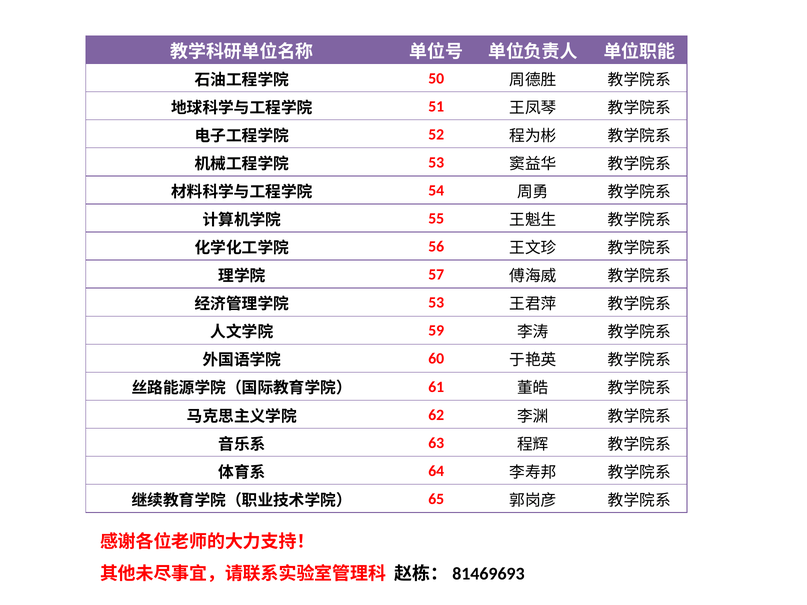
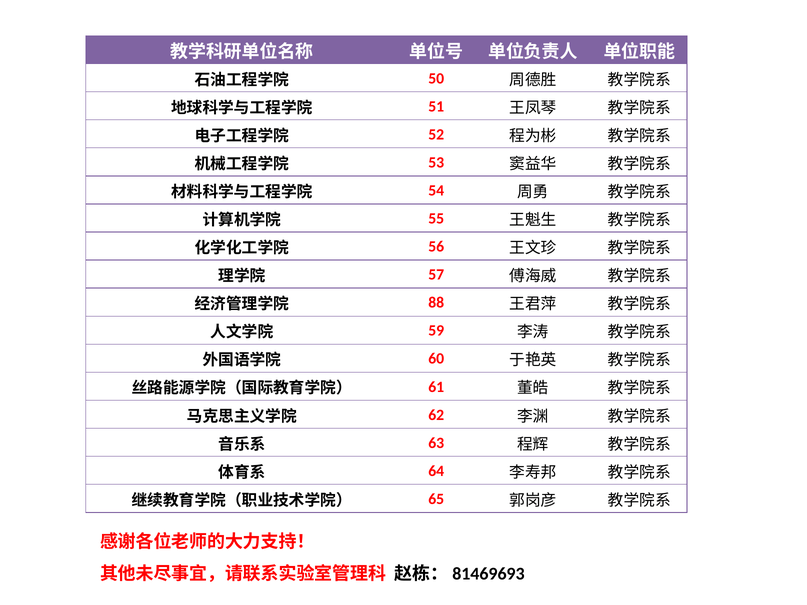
53 at (436, 303): 53 -> 88
